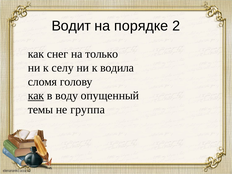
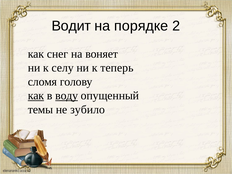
только: только -> воняет
водила: водила -> теперь
воду underline: none -> present
группа: группа -> зубило
